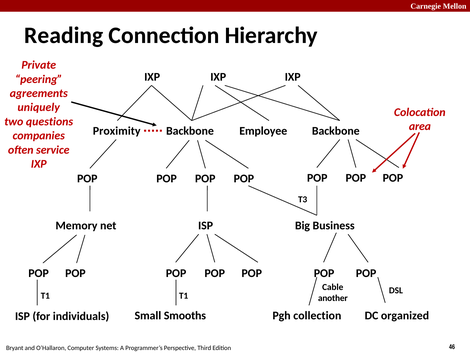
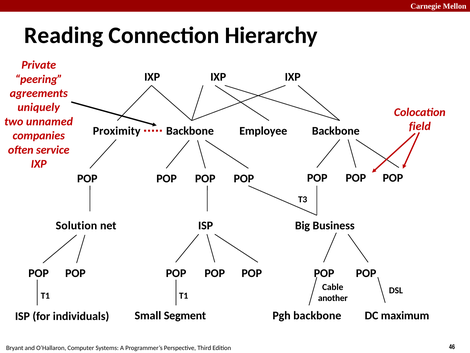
questions: questions -> unnamed
area: area -> field
Memory: Memory -> Solution
Smooths: Smooths -> Segment
Pgh collection: collection -> backbone
organized: organized -> maximum
